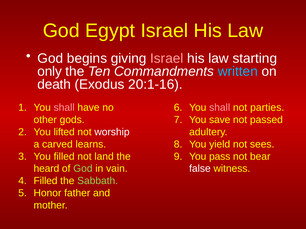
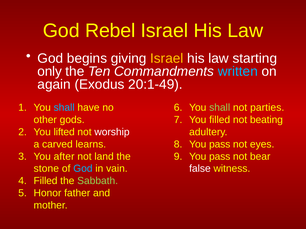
Egypt: Egypt -> Rebel
Israel at (167, 58) colour: pink -> yellow
death: death -> again
20:1-16: 20:1-16 -> 20:1-49
shall at (64, 108) colour: pink -> light blue
shall at (220, 108) colour: pink -> light green
You save: save -> filled
passed: passed -> beating
yield at (220, 145): yield -> pass
sees: sees -> eyes
You filled: filled -> after
heard: heard -> stone
God at (83, 169) colour: light green -> light blue
